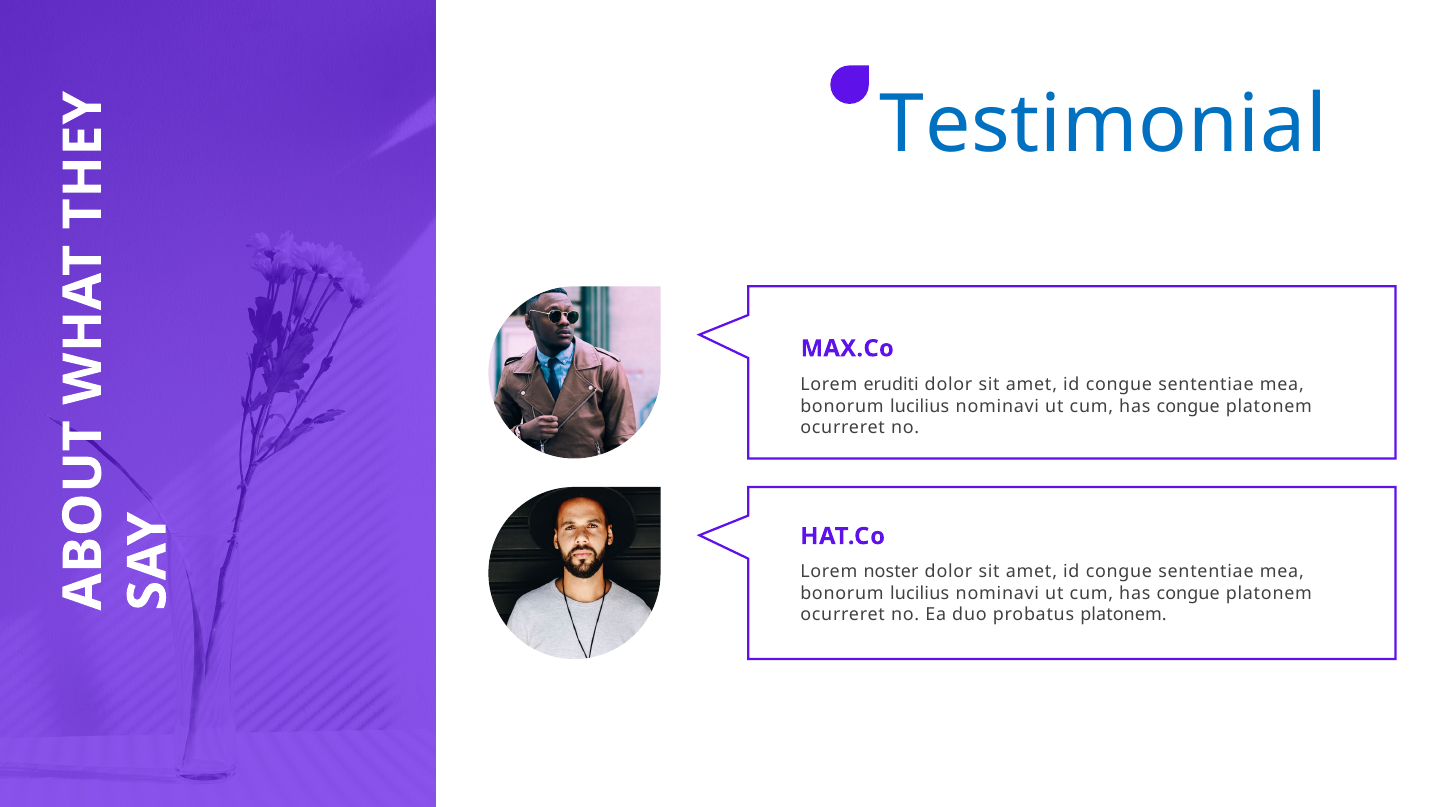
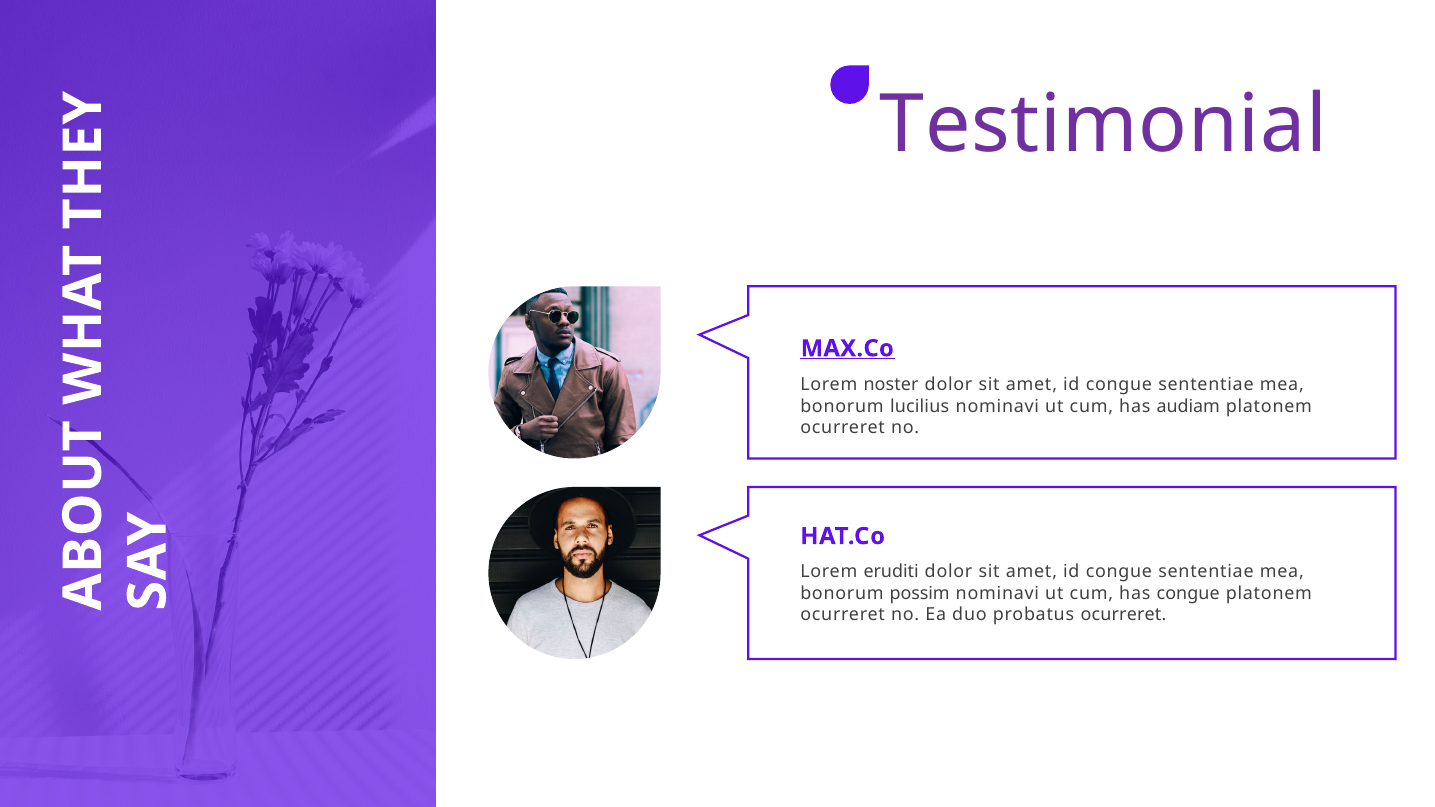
Testimonial colour: blue -> purple
MAX.Co underline: none -> present
eruditi: eruditi -> noster
congue at (1188, 407): congue -> audiam
noster: noster -> eruditi
lucilius at (920, 594): lucilius -> possim
probatus platonem: platonem -> ocurreret
